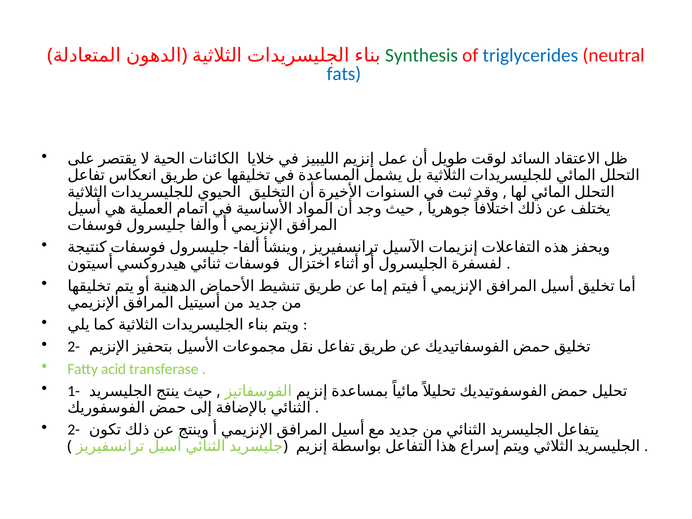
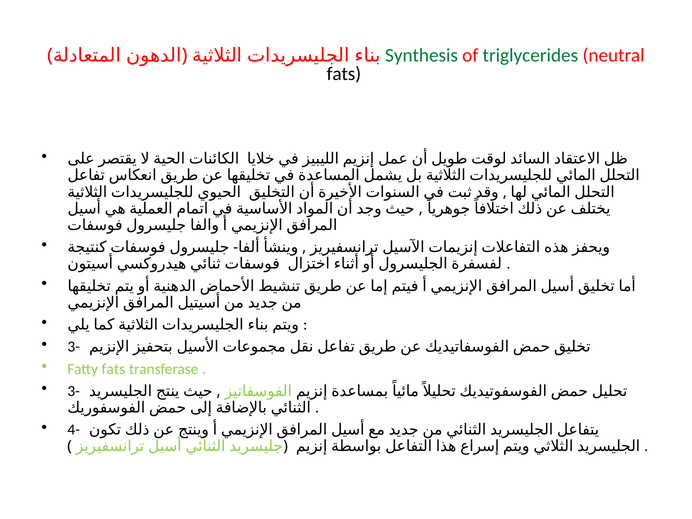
triglycerides colour: blue -> green
fats at (344, 74) colour: blue -> black
2- at (74, 347): 2- -> 3-
Fatty acid: acid -> fats
1- at (74, 391): 1- -> 3-
2- at (74, 430): 2- -> 4-
